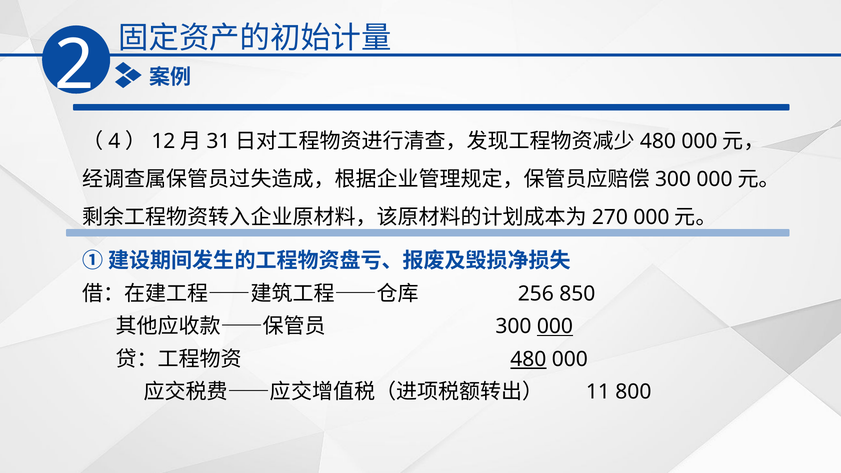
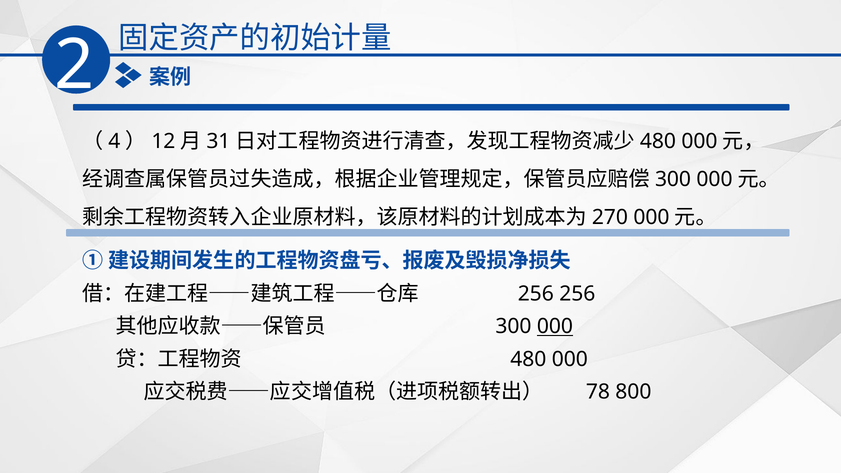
256 850: 850 -> 256
480 underline: present -> none
11: 11 -> 78
